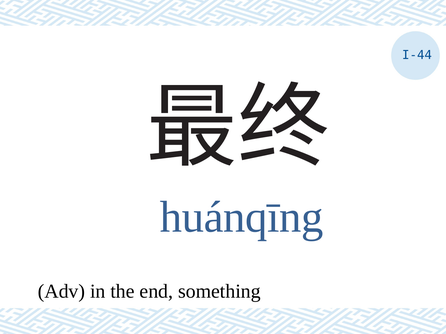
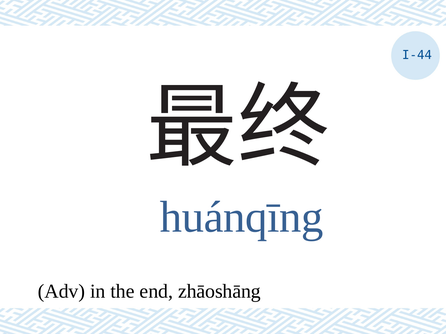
something: something -> zhāoshāng
